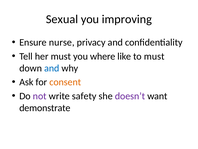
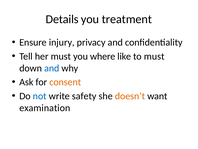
Sexual: Sexual -> Details
improving: improving -> treatment
nurse: nurse -> injury
not colour: purple -> blue
doesn’t colour: purple -> orange
demonstrate: demonstrate -> examination
